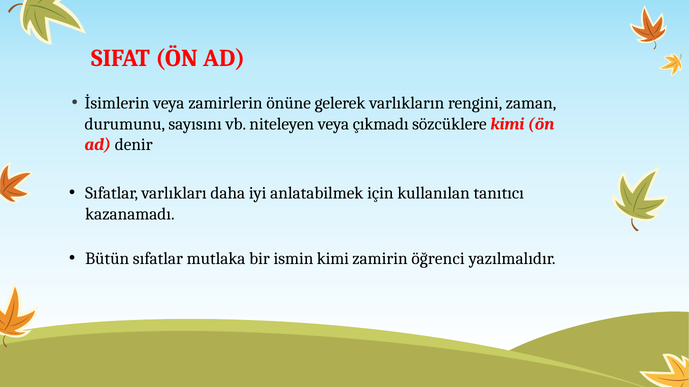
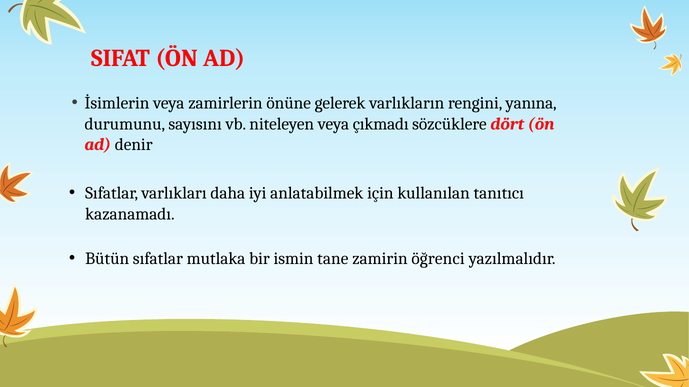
zaman: zaman -> yanına
sözcüklere kimi: kimi -> dört
ismin kimi: kimi -> tane
